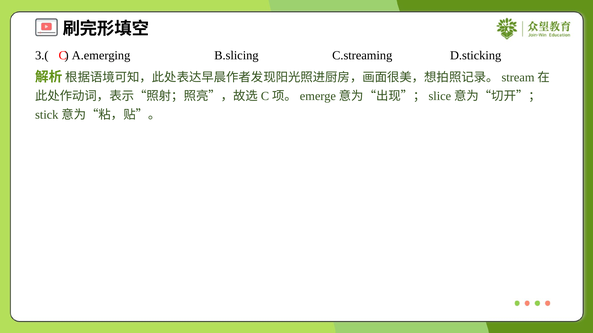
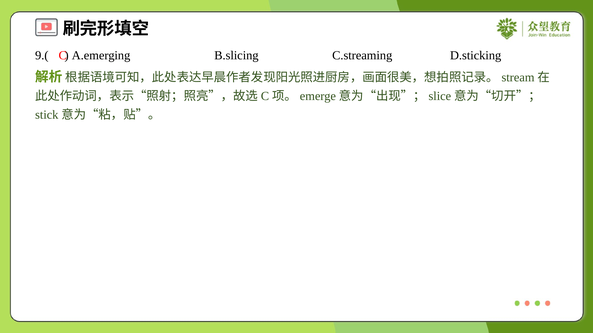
3.(: 3.( -> 9.(
